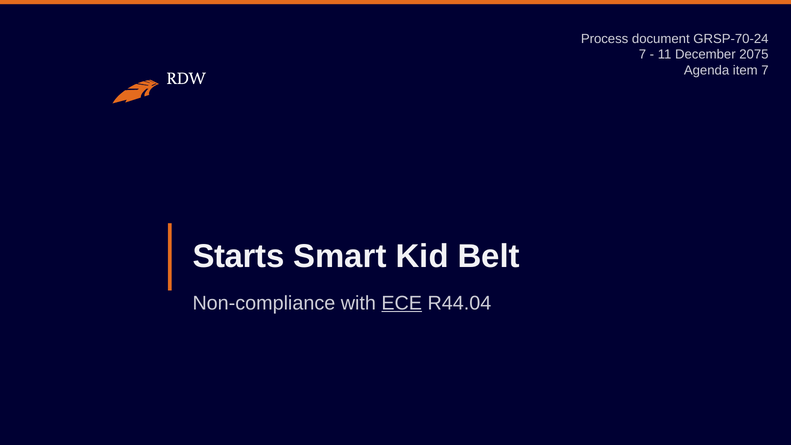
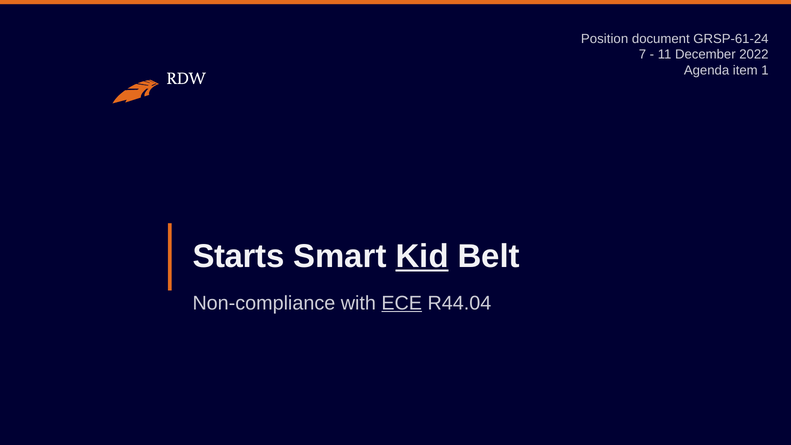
Process: Process -> Position
GRSP-70-24: GRSP-70-24 -> GRSP-61-24
2075: 2075 -> 2022
item 7: 7 -> 1
Kid underline: none -> present
